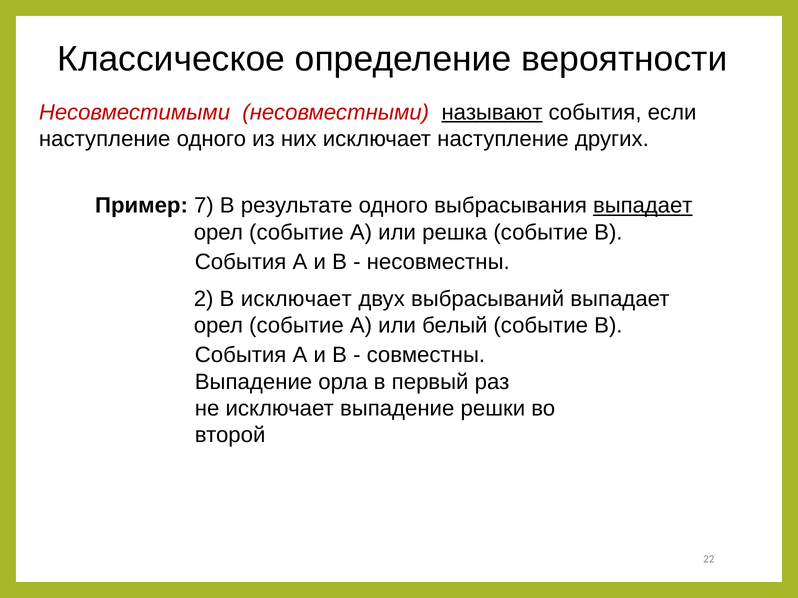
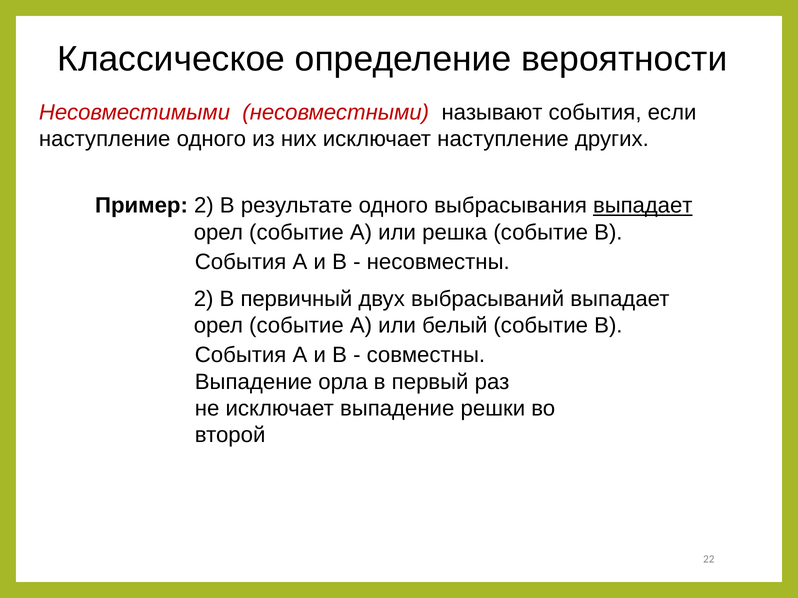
называют underline: present -> none
Пример 7: 7 -> 2
В исключает: исключает -> первичный
